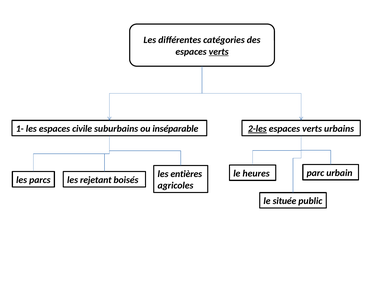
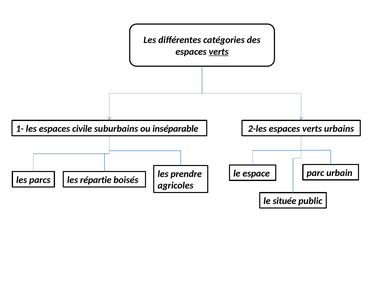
2-les underline: present -> none
heures: heures -> espace
entières: entières -> prendre
rejetant: rejetant -> répartie
